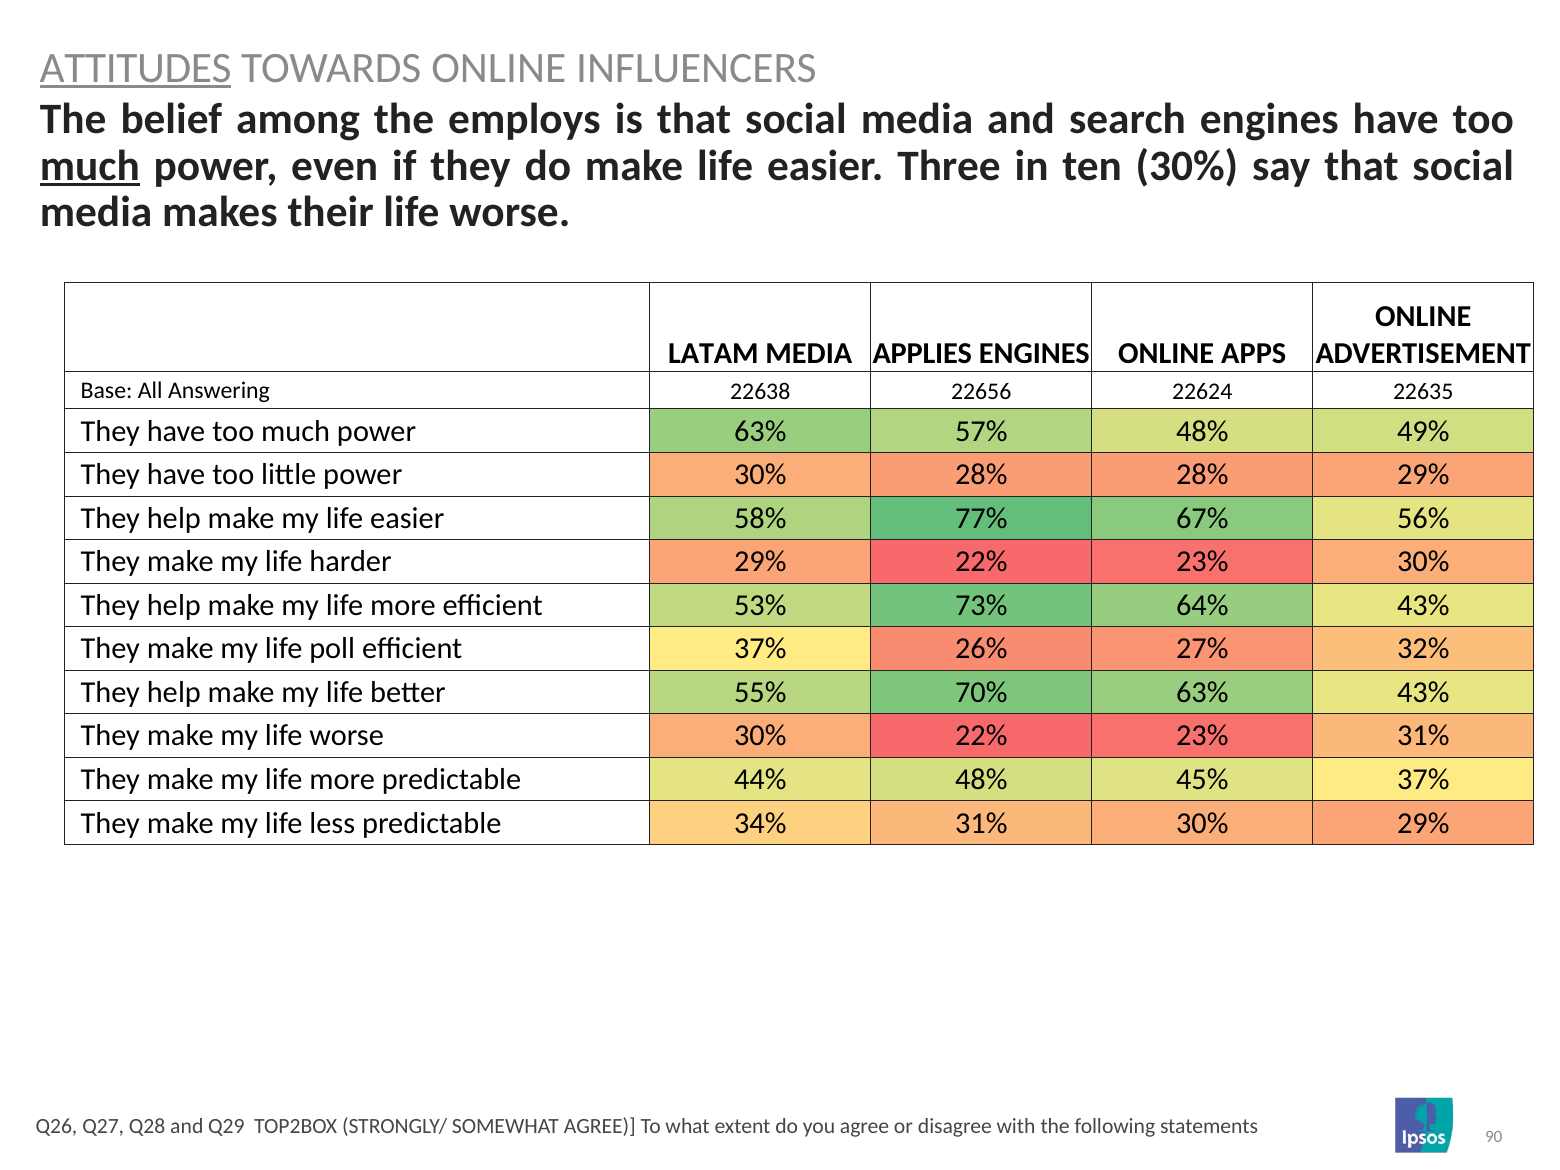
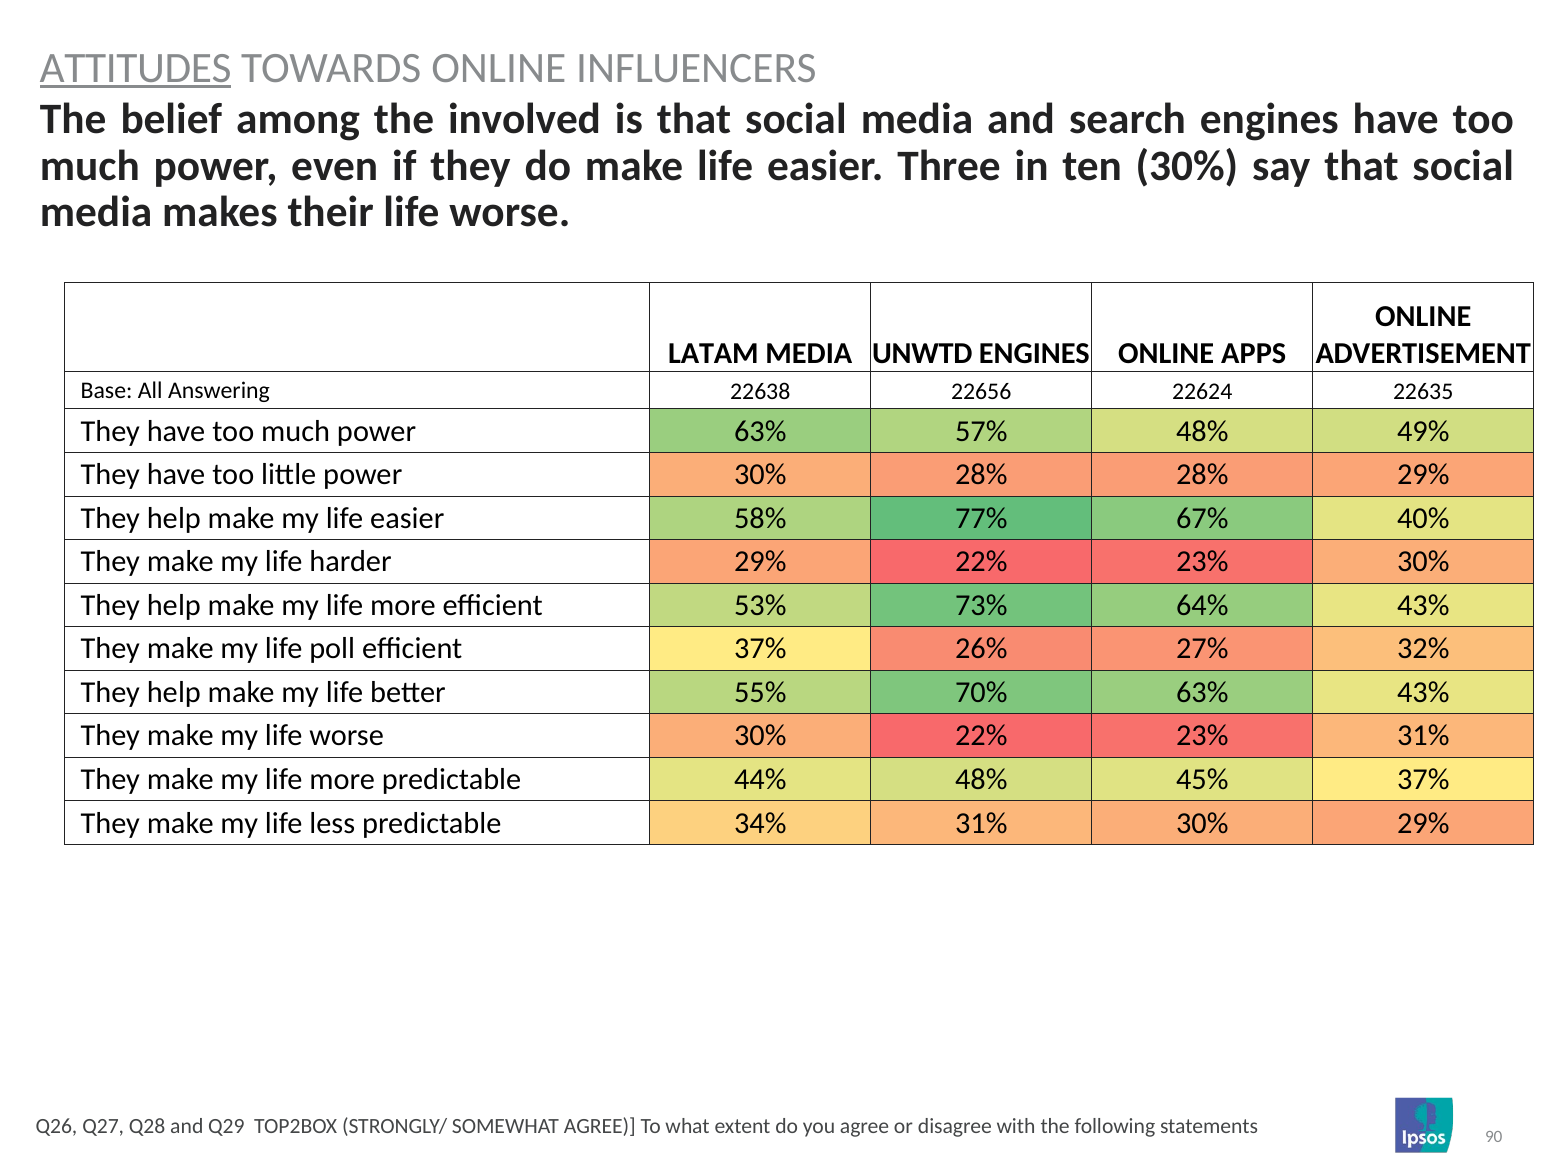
employs: employs -> involved
much at (90, 166) underline: present -> none
APPLIES: APPLIES -> UNWTD
56%: 56% -> 40%
